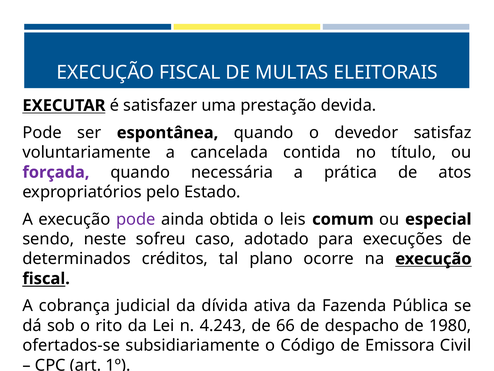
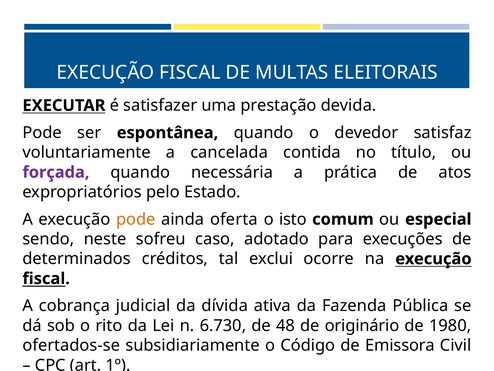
pode at (136, 219) colour: purple -> orange
obtida: obtida -> oferta
leis: leis -> isto
plano: plano -> exclui
4.243: 4.243 -> 6.730
66: 66 -> 48
despacho: despacho -> originário
